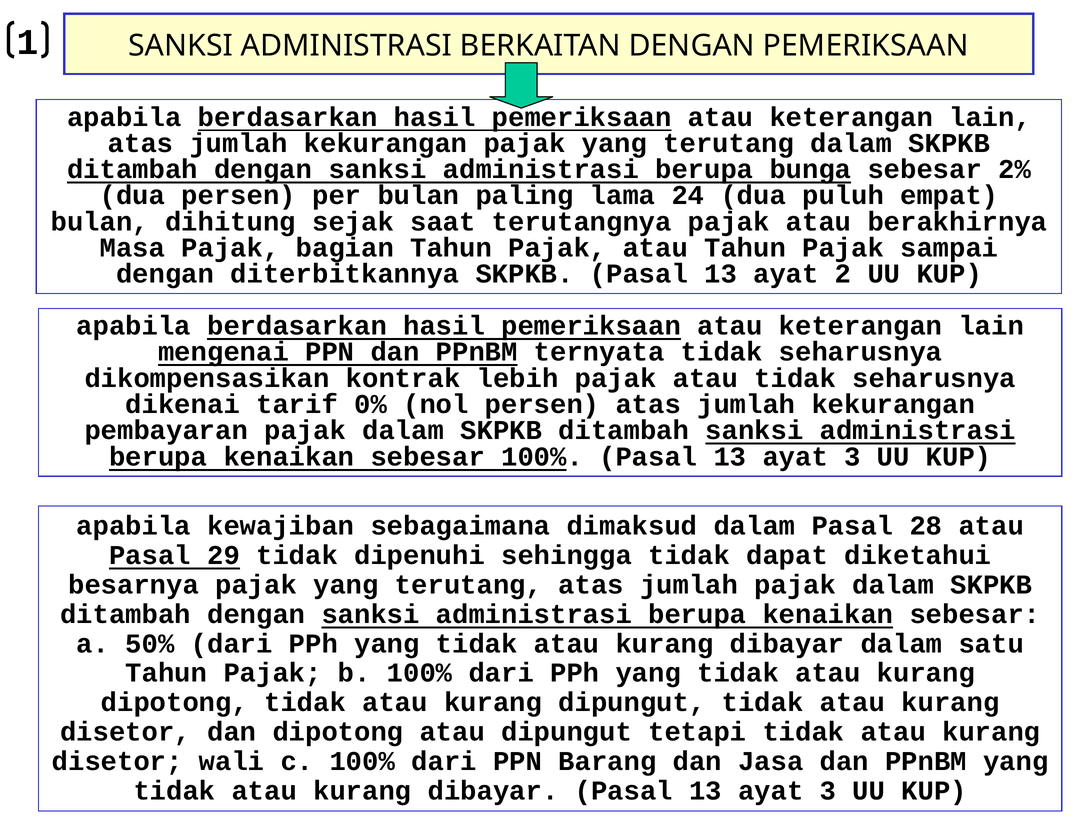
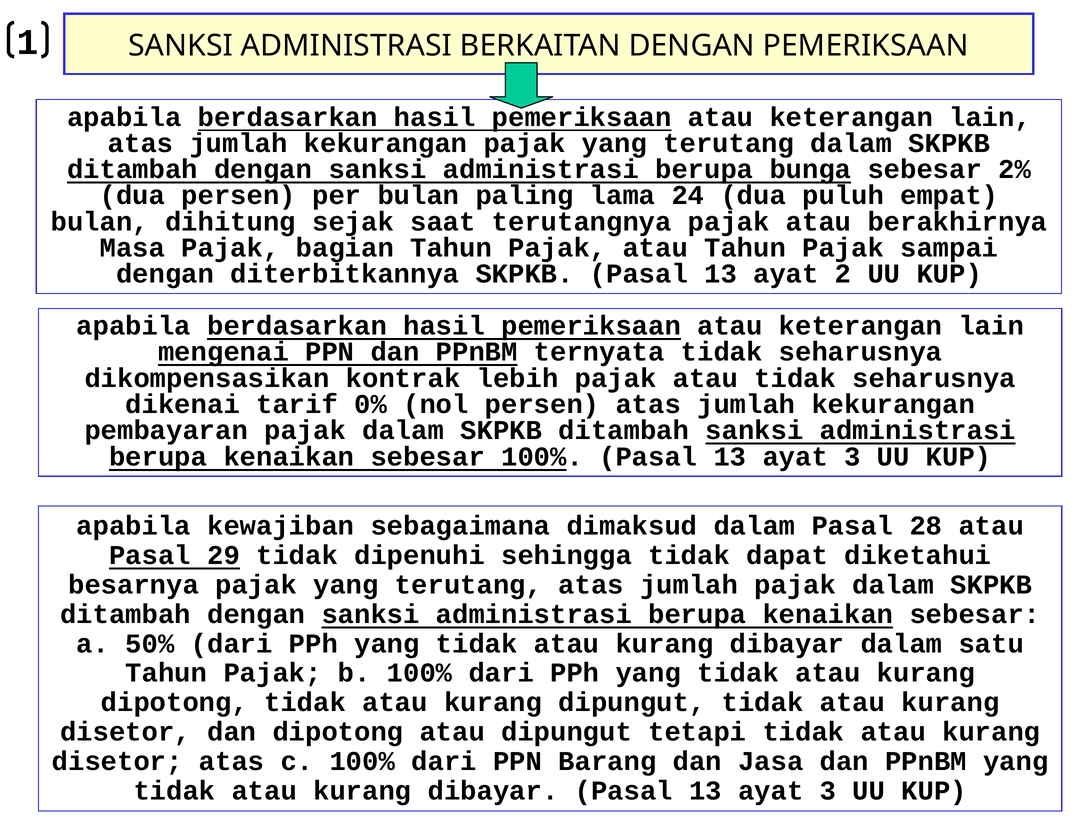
disetor wali: wali -> atas
